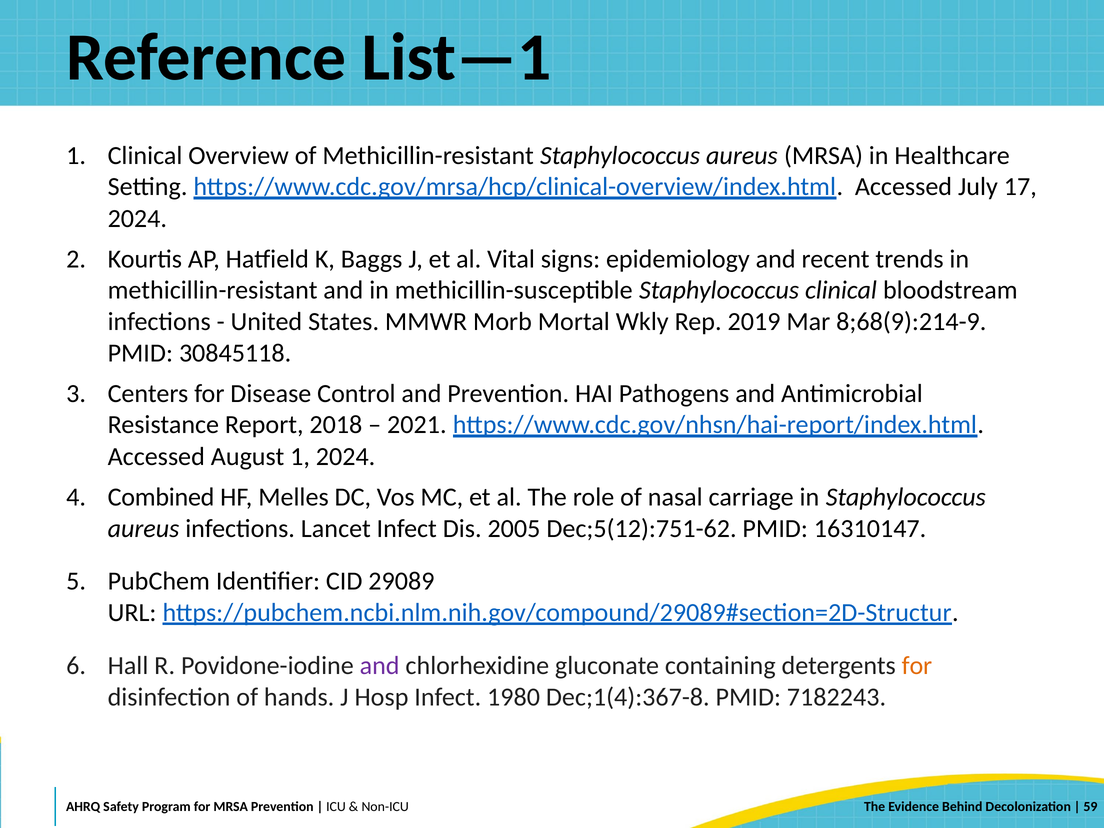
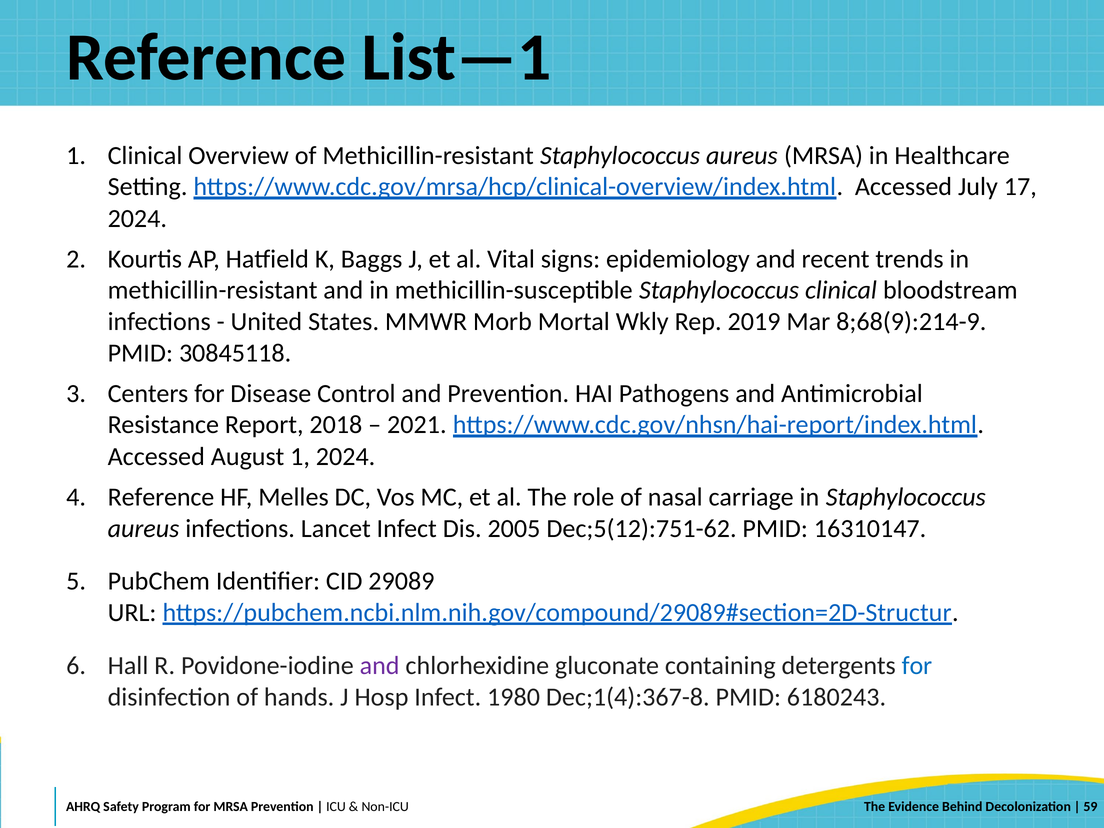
Combined at (161, 497): Combined -> Reference
for at (917, 666) colour: orange -> blue
7182243: 7182243 -> 6180243
